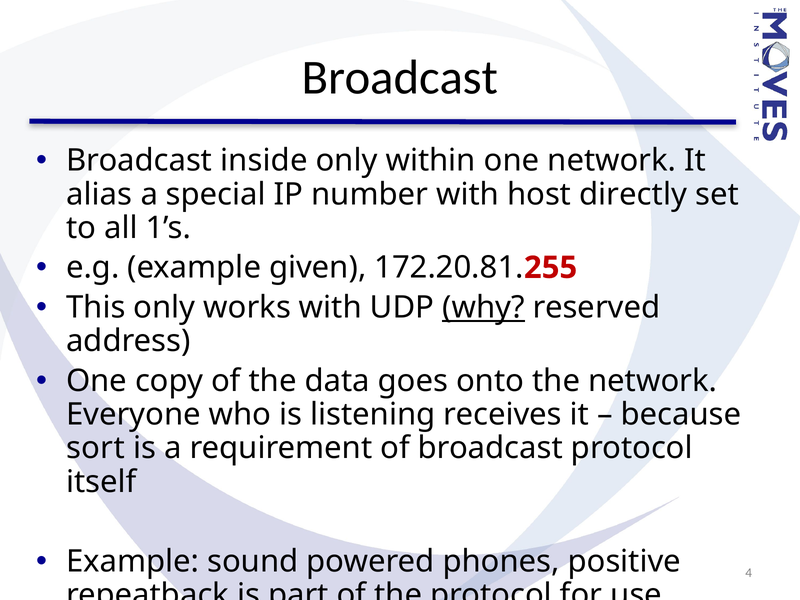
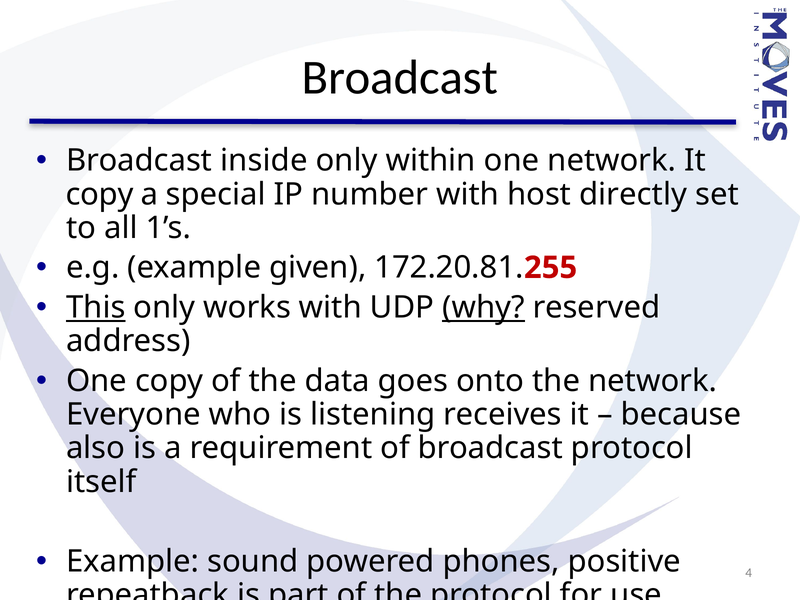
alias at (99, 194): alias -> copy
This underline: none -> present
sort: sort -> also
